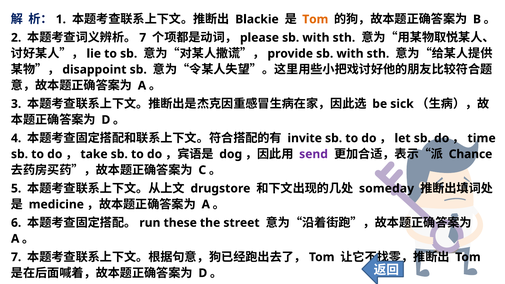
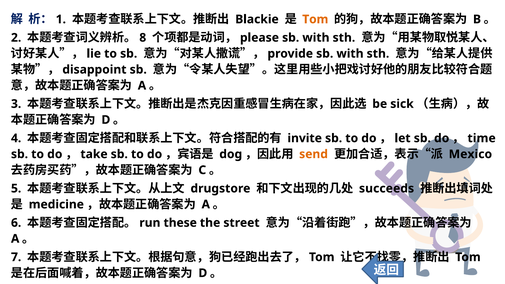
7 at (143, 38): 7 -> 8
send colour: purple -> orange
Chance: Chance -> Mexico
someday: someday -> succeeds
